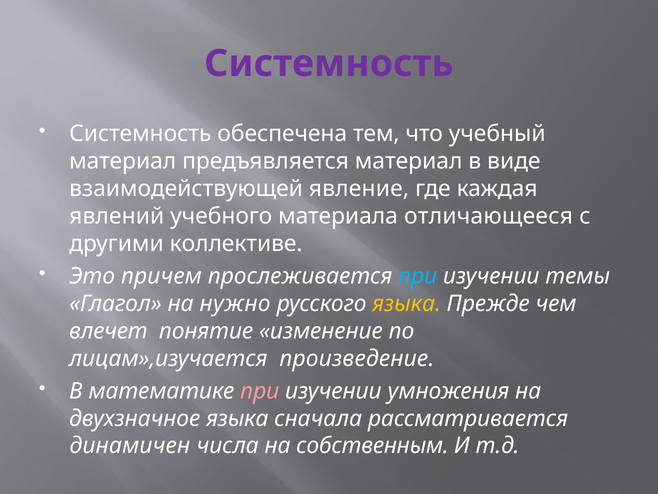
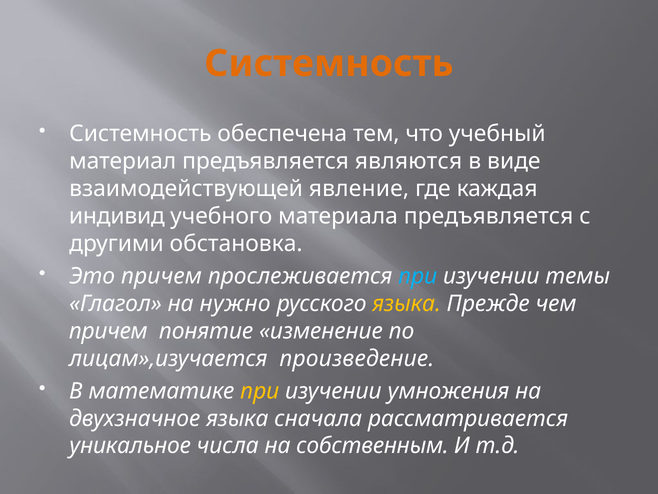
Системность at (329, 63) colour: purple -> orange
предъявляется материал: материал -> являются
явлений: явлений -> индивид
материала отличающееся: отличающееся -> предъявляется
коллективе: коллективе -> обстановка
влечет at (108, 331): влечет -> причем
при at (260, 391) colour: pink -> yellow
динамичен: динамичен -> уникальное
